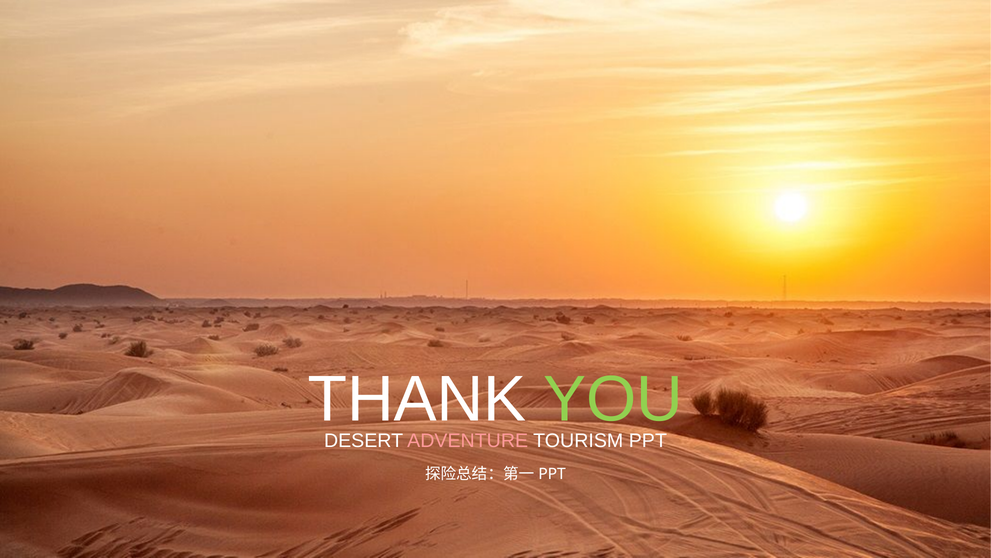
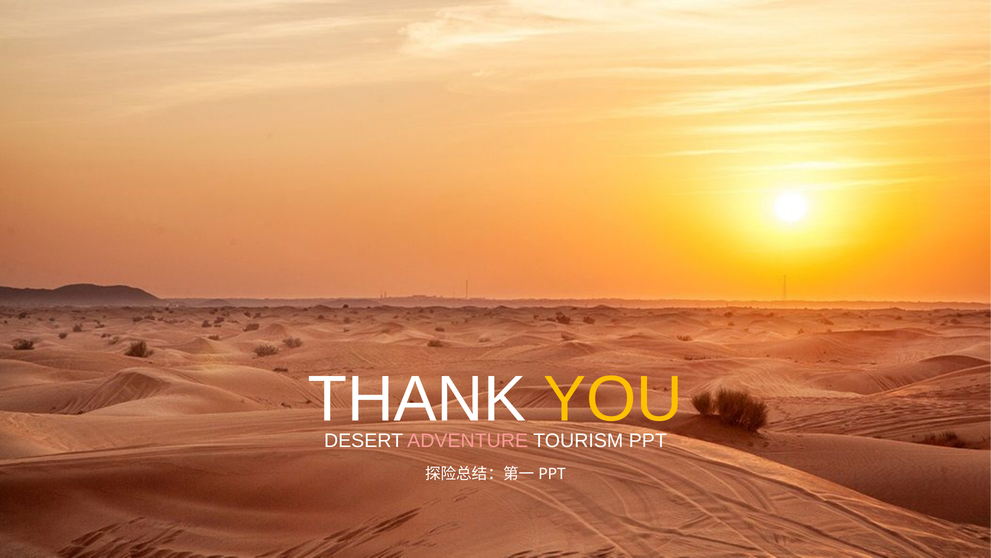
YOU colour: light green -> yellow
